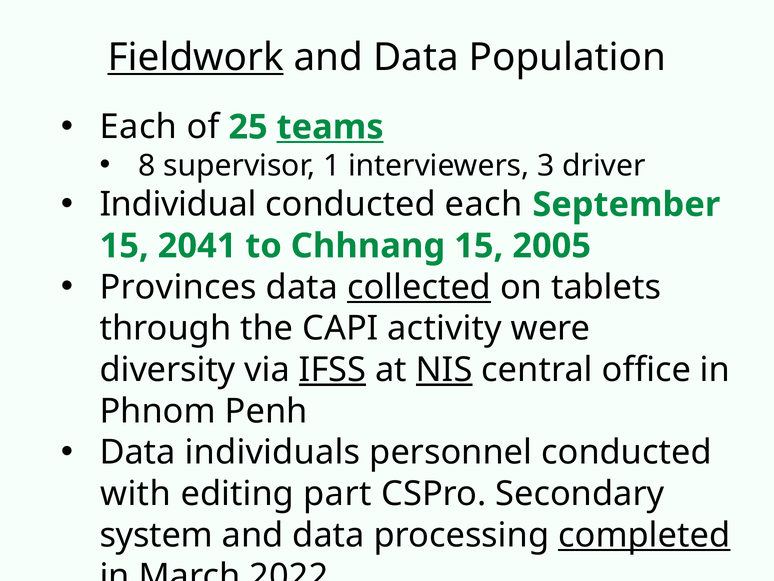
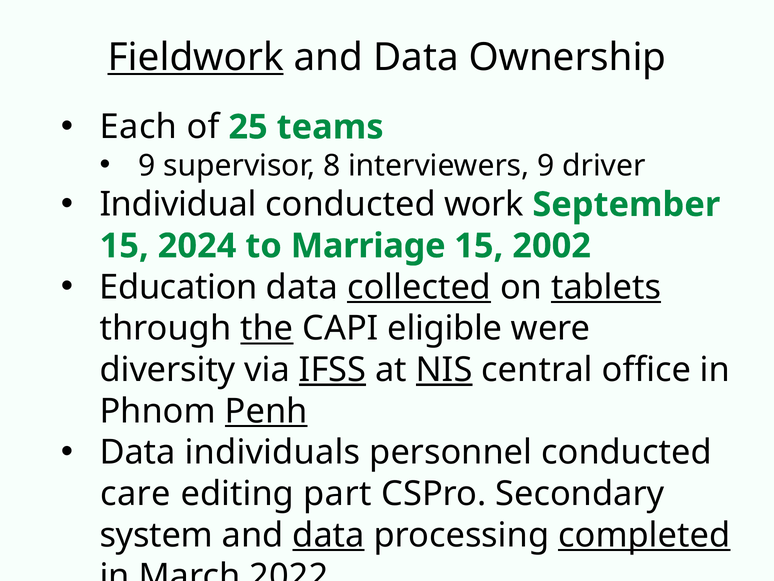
Population: Population -> Ownership
teams underline: present -> none
8 at (147, 165): 8 -> 9
1: 1 -> 8
interviewers 3: 3 -> 9
conducted each: each -> work
2041: 2041 -> 2024
Chhnang: Chhnang -> Marriage
2005: 2005 -> 2002
Provinces: Provinces -> Education
tablets underline: none -> present
the underline: none -> present
activity: activity -> eligible
Penh underline: none -> present
with: with -> care
data at (329, 535) underline: none -> present
